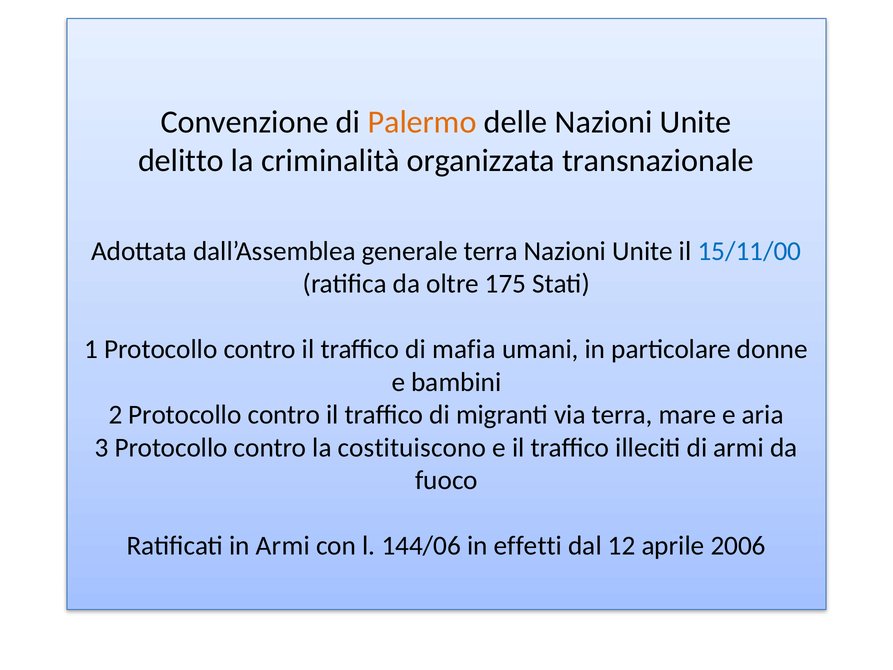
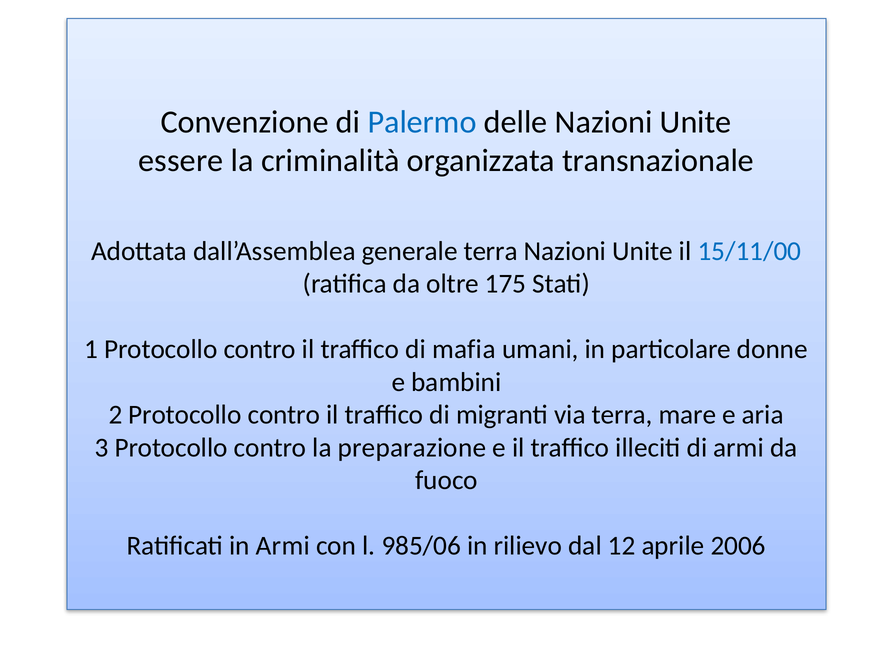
Palermo colour: orange -> blue
delitto: delitto -> essere
costituiscono: costituiscono -> preparazione
144/06: 144/06 -> 985/06
effetti: effetti -> rilievo
